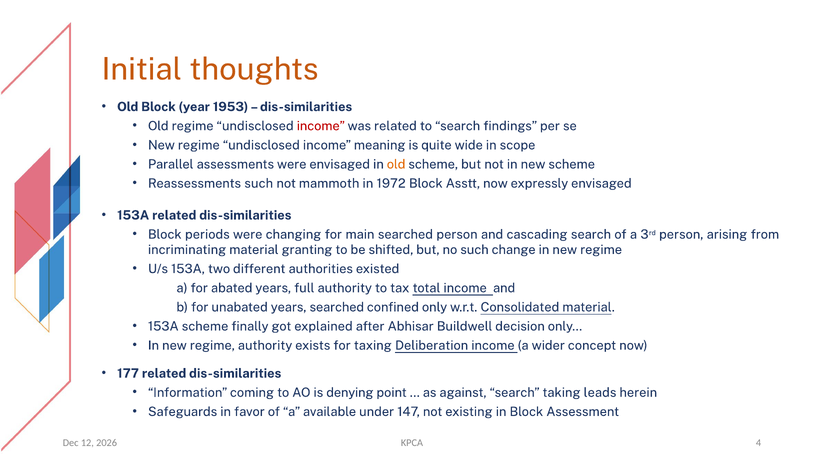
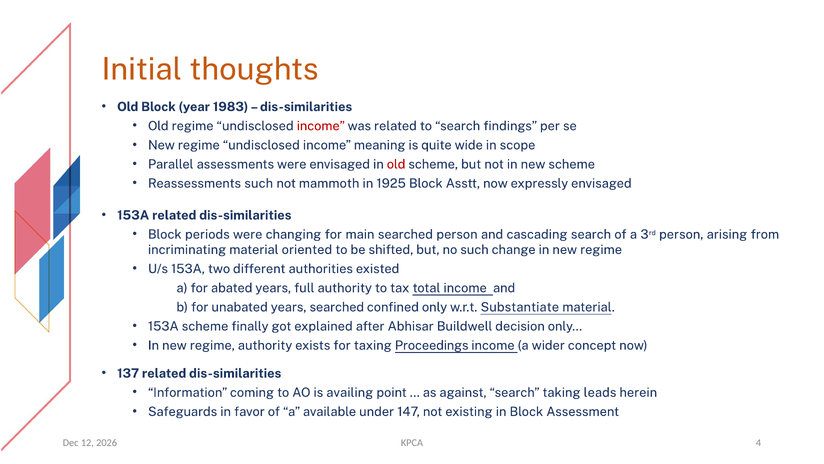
1953: 1953 -> 1983
old at (396, 164) colour: orange -> red
1972: 1972 -> 1925
granting: granting -> oriented
Consolidated: Consolidated -> Substantiate
Deliberation: Deliberation -> Proceedings
177: 177 -> 137
denying: denying -> availing
